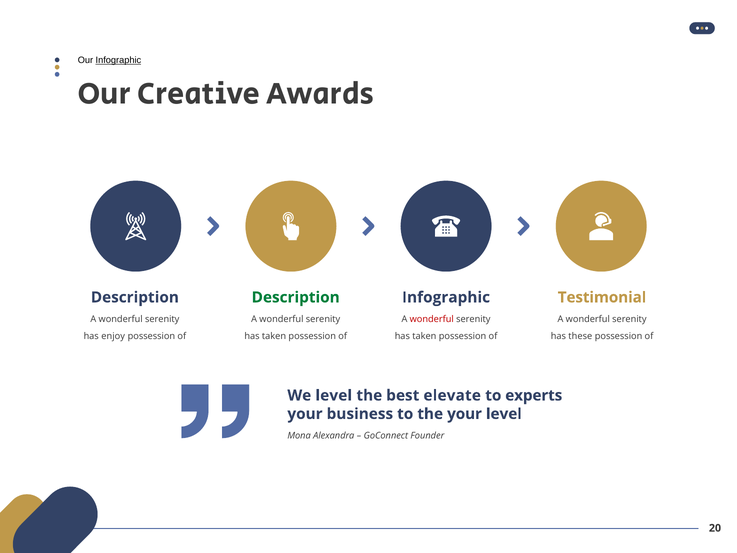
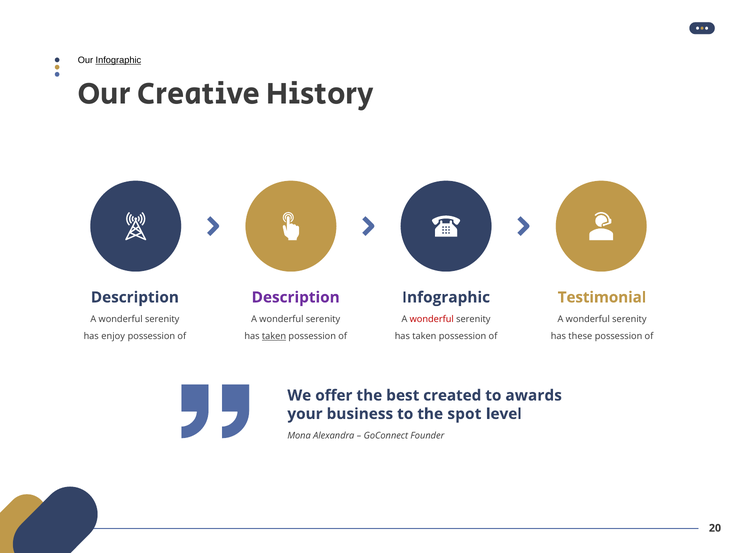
Awards: Awards -> History
Description at (296, 297) colour: green -> purple
taken at (274, 336) underline: none -> present
We level: level -> offer
elevate: elevate -> created
experts: experts -> awards
the your: your -> spot
